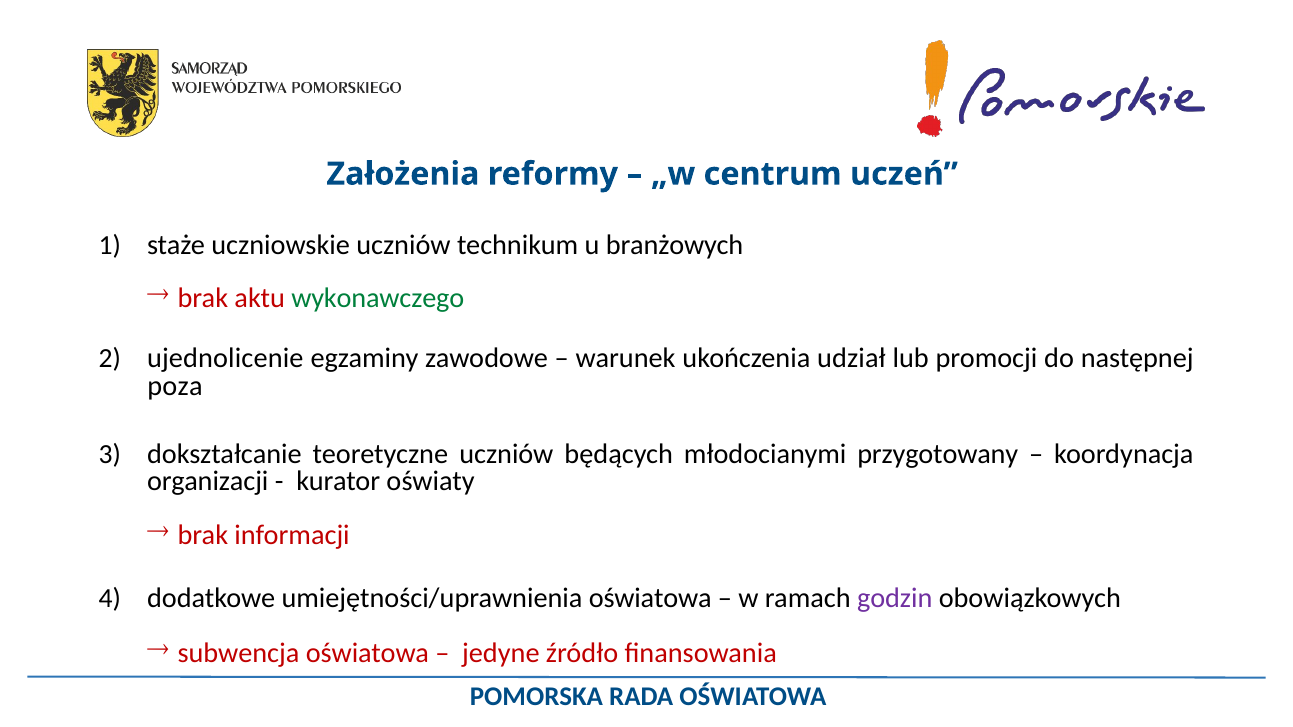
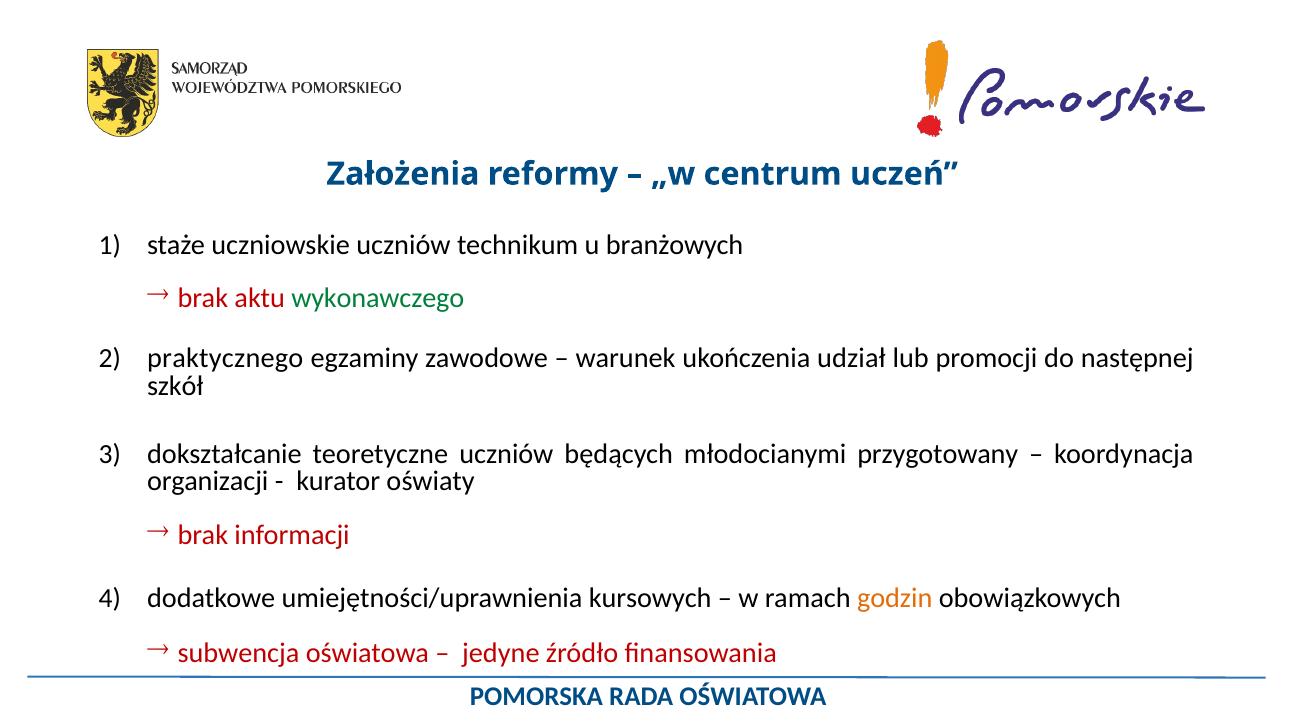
ujednolicenie: ujednolicenie -> praktycznego
poza: poza -> szkół
umiejętności/uprawnienia oświatowa: oświatowa -> kursowych
godzin colour: purple -> orange
